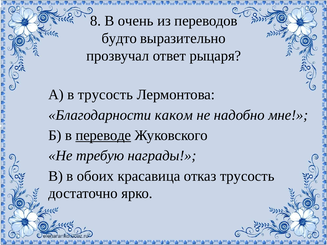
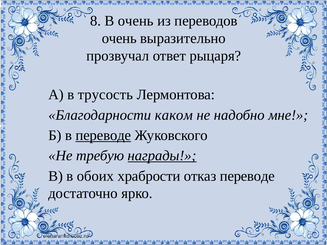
будто at (119, 38): будто -> очень
награды underline: none -> present
красавица: красавица -> храбрости
отказ трусость: трусость -> переводе
